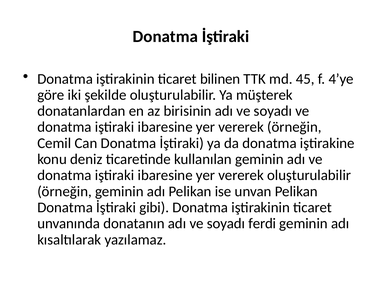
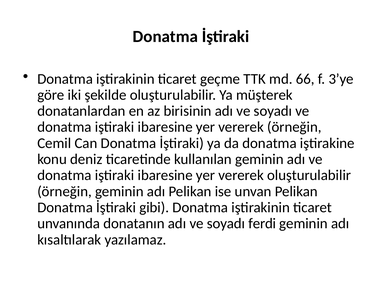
bilinen: bilinen -> geçme
45: 45 -> 66
4’ye: 4’ye -> 3’ye
